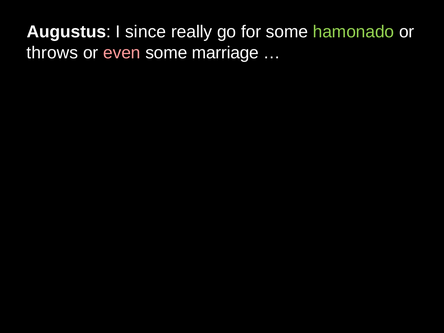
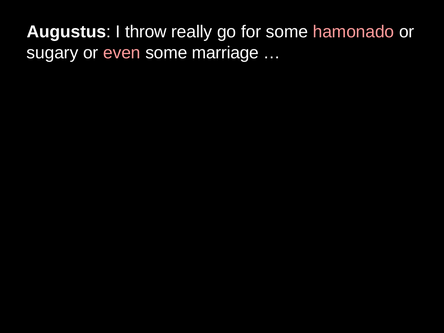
since: since -> throw
hamonado colour: light green -> pink
throws: throws -> sugary
